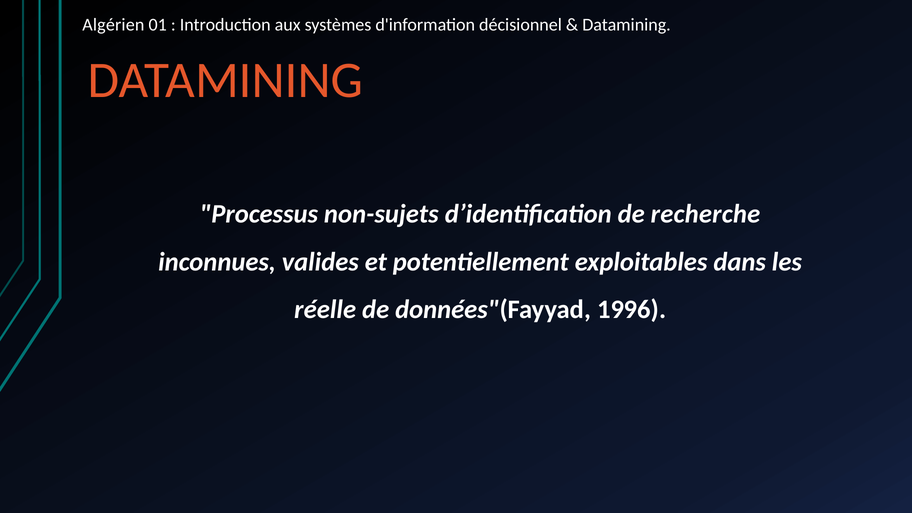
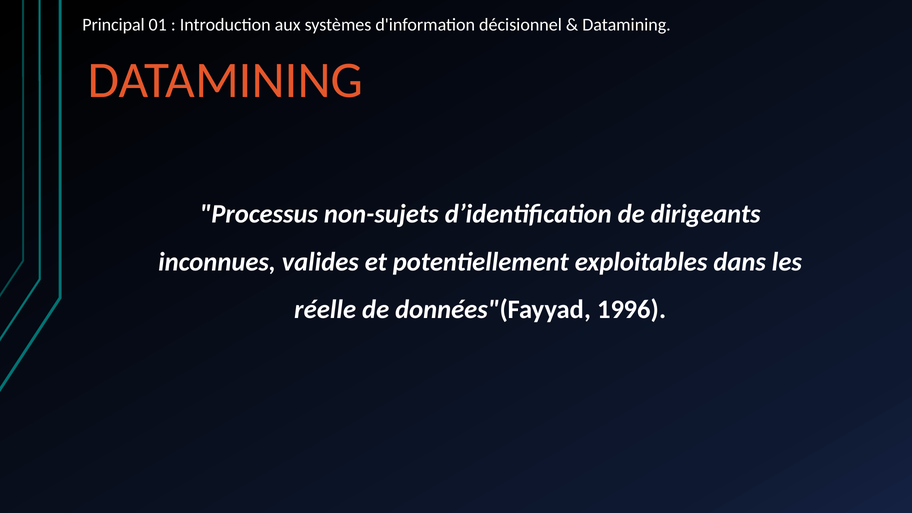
Algérien: Algérien -> Principal
recherche: recherche -> dirigeants
